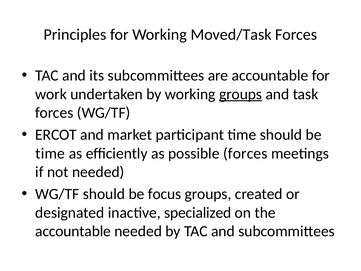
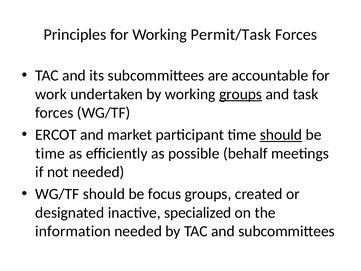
Moved/Task: Moved/Task -> Permit/Task
should at (281, 135) underline: none -> present
possible forces: forces -> behalf
accountable at (73, 231): accountable -> information
